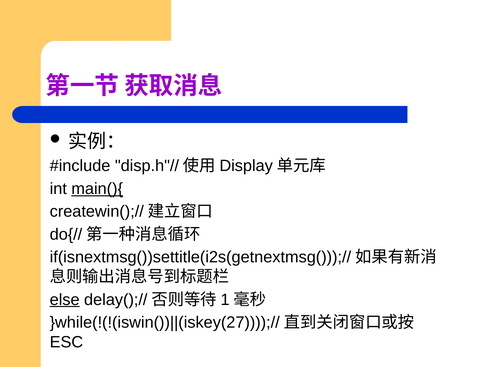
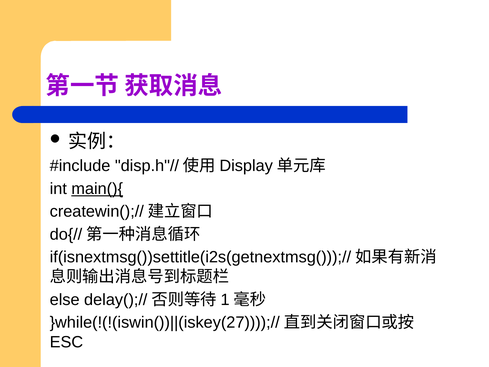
else underline: present -> none
